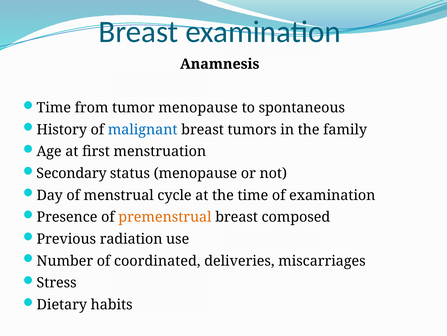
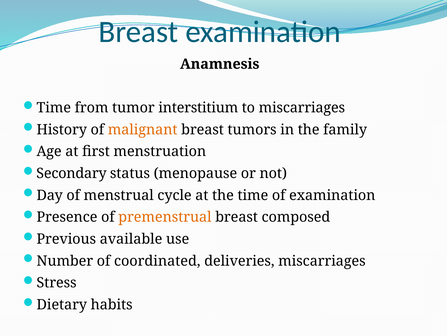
tumor menopause: menopause -> interstitium
to spontaneous: spontaneous -> miscarriages
malignant colour: blue -> orange
radiation: radiation -> available
